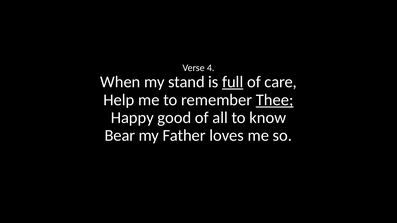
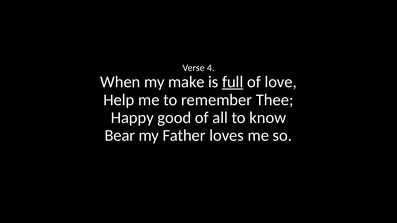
stand: stand -> make
care: care -> love
Thee underline: present -> none
